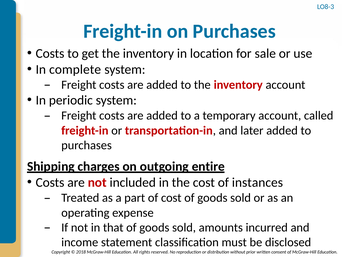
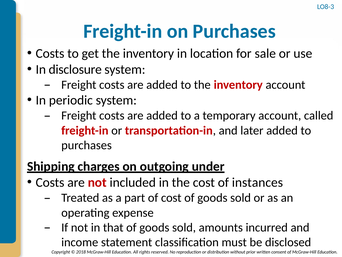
complete: complete -> disclosure
entire: entire -> under
